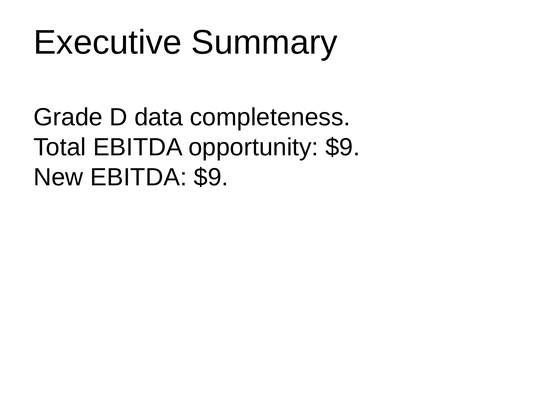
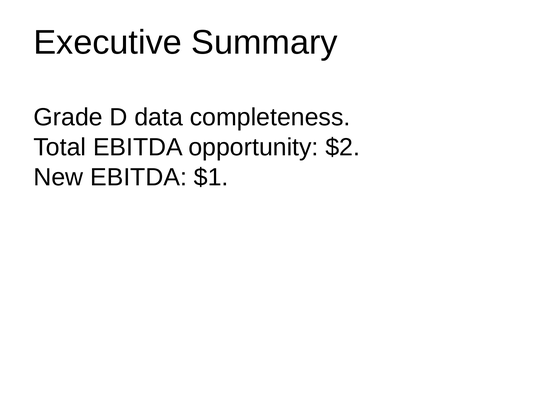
opportunity $9: $9 -> $2
EBITDA $9: $9 -> $1
